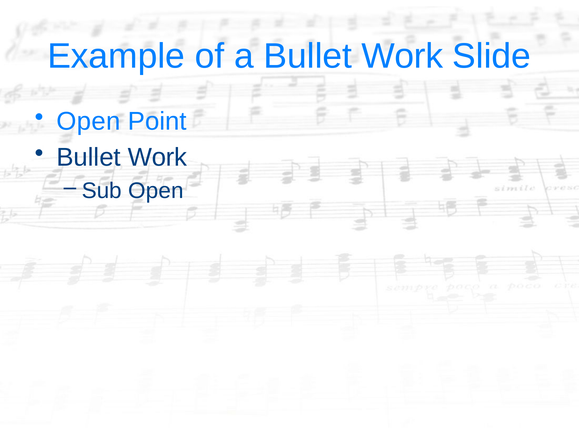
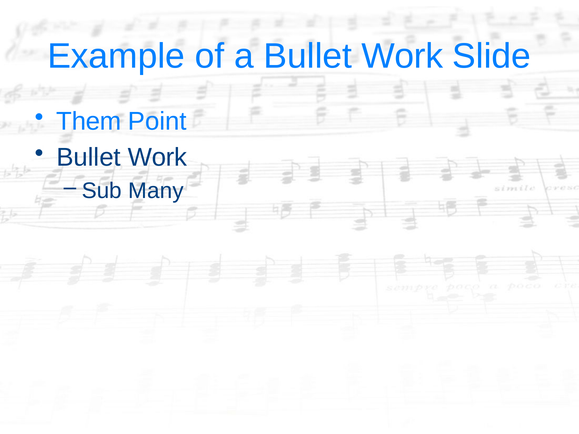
Open at (88, 121): Open -> Them
Sub Open: Open -> Many
